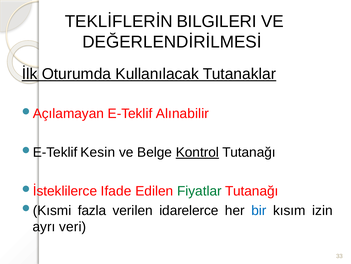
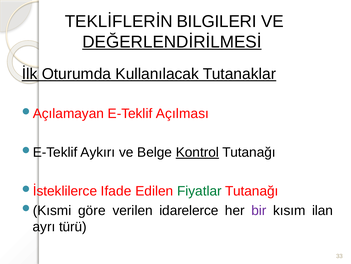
DEĞERLENDİRİLMESİ underline: none -> present
Alınabilir: Alınabilir -> Açılması
Kesin: Kesin -> Aykırı
fazla: fazla -> göre
bir colour: blue -> purple
izin: izin -> ilan
veri: veri -> türü
